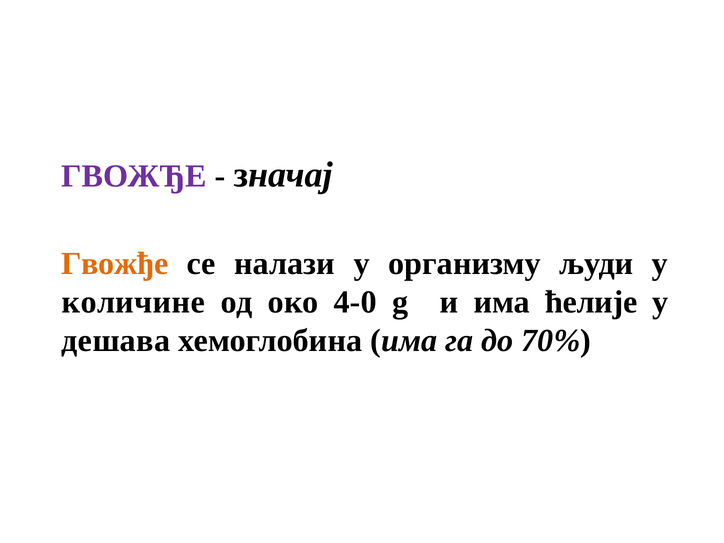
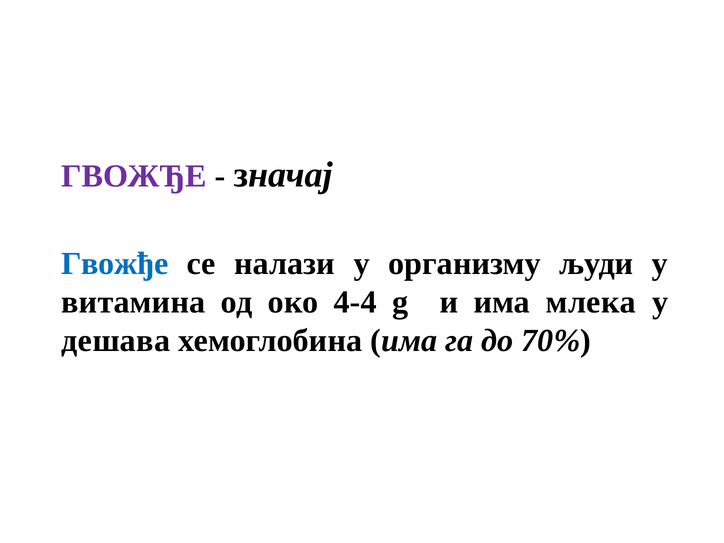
Гвожђе at (115, 264) colour: orange -> blue
количине: количине -> витамина
4-0: 4-0 -> 4-4
ћелије: ћелије -> млека
